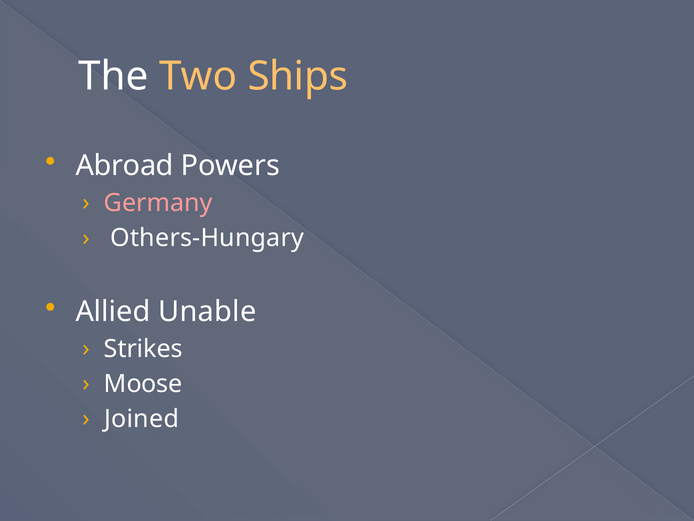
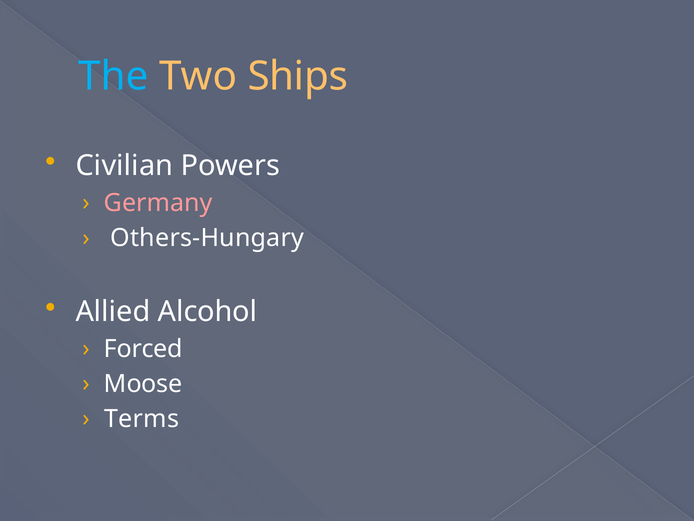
The colour: white -> light blue
Abroad: Abroad -> Civilian
Unable: Unable -> Alcohol
Strikes: Strikes -> Forced
Joined: Joined -> Terms
